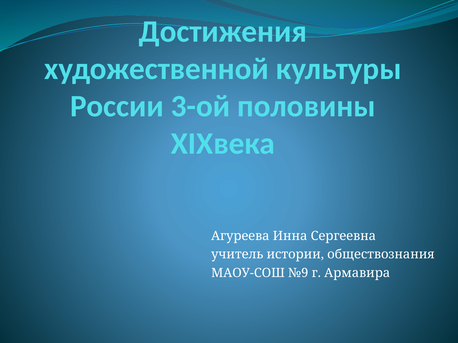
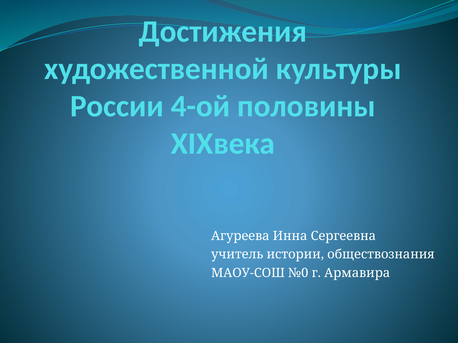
3-ой: 3-ой -> 4-ой
№9: №9 -> №0
